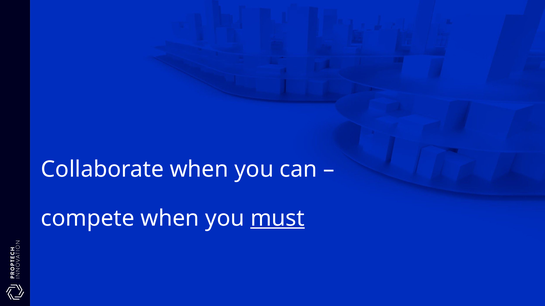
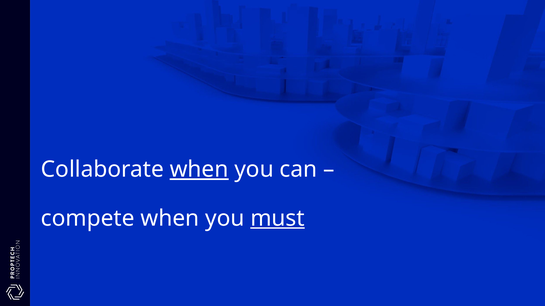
when at (199, 170) underline: none -> present
